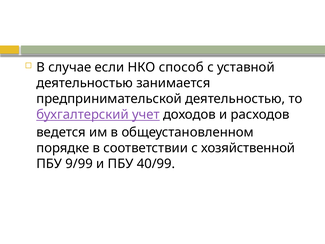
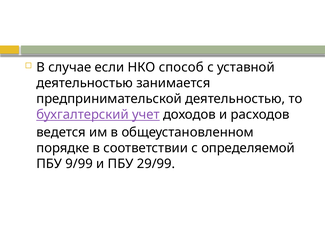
хозяйственной: хозяйственной -> определяемой
40/99: 40/99 -> 29/99
